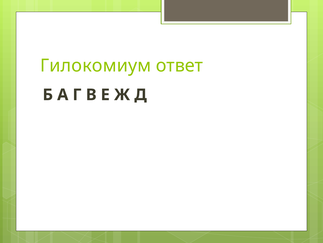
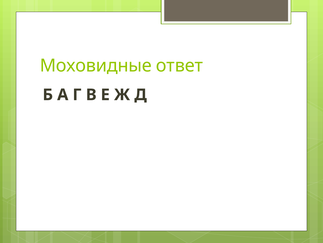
Гилокомиум: Гилокомиум -> Моховидные
